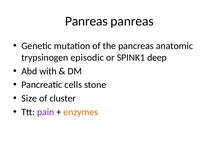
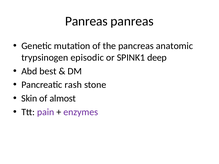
with: with -> best
cells: cells -> rash
Size: Size -> Skin
cluster: cluster -> almost
enzymes colour: orange -> purple
